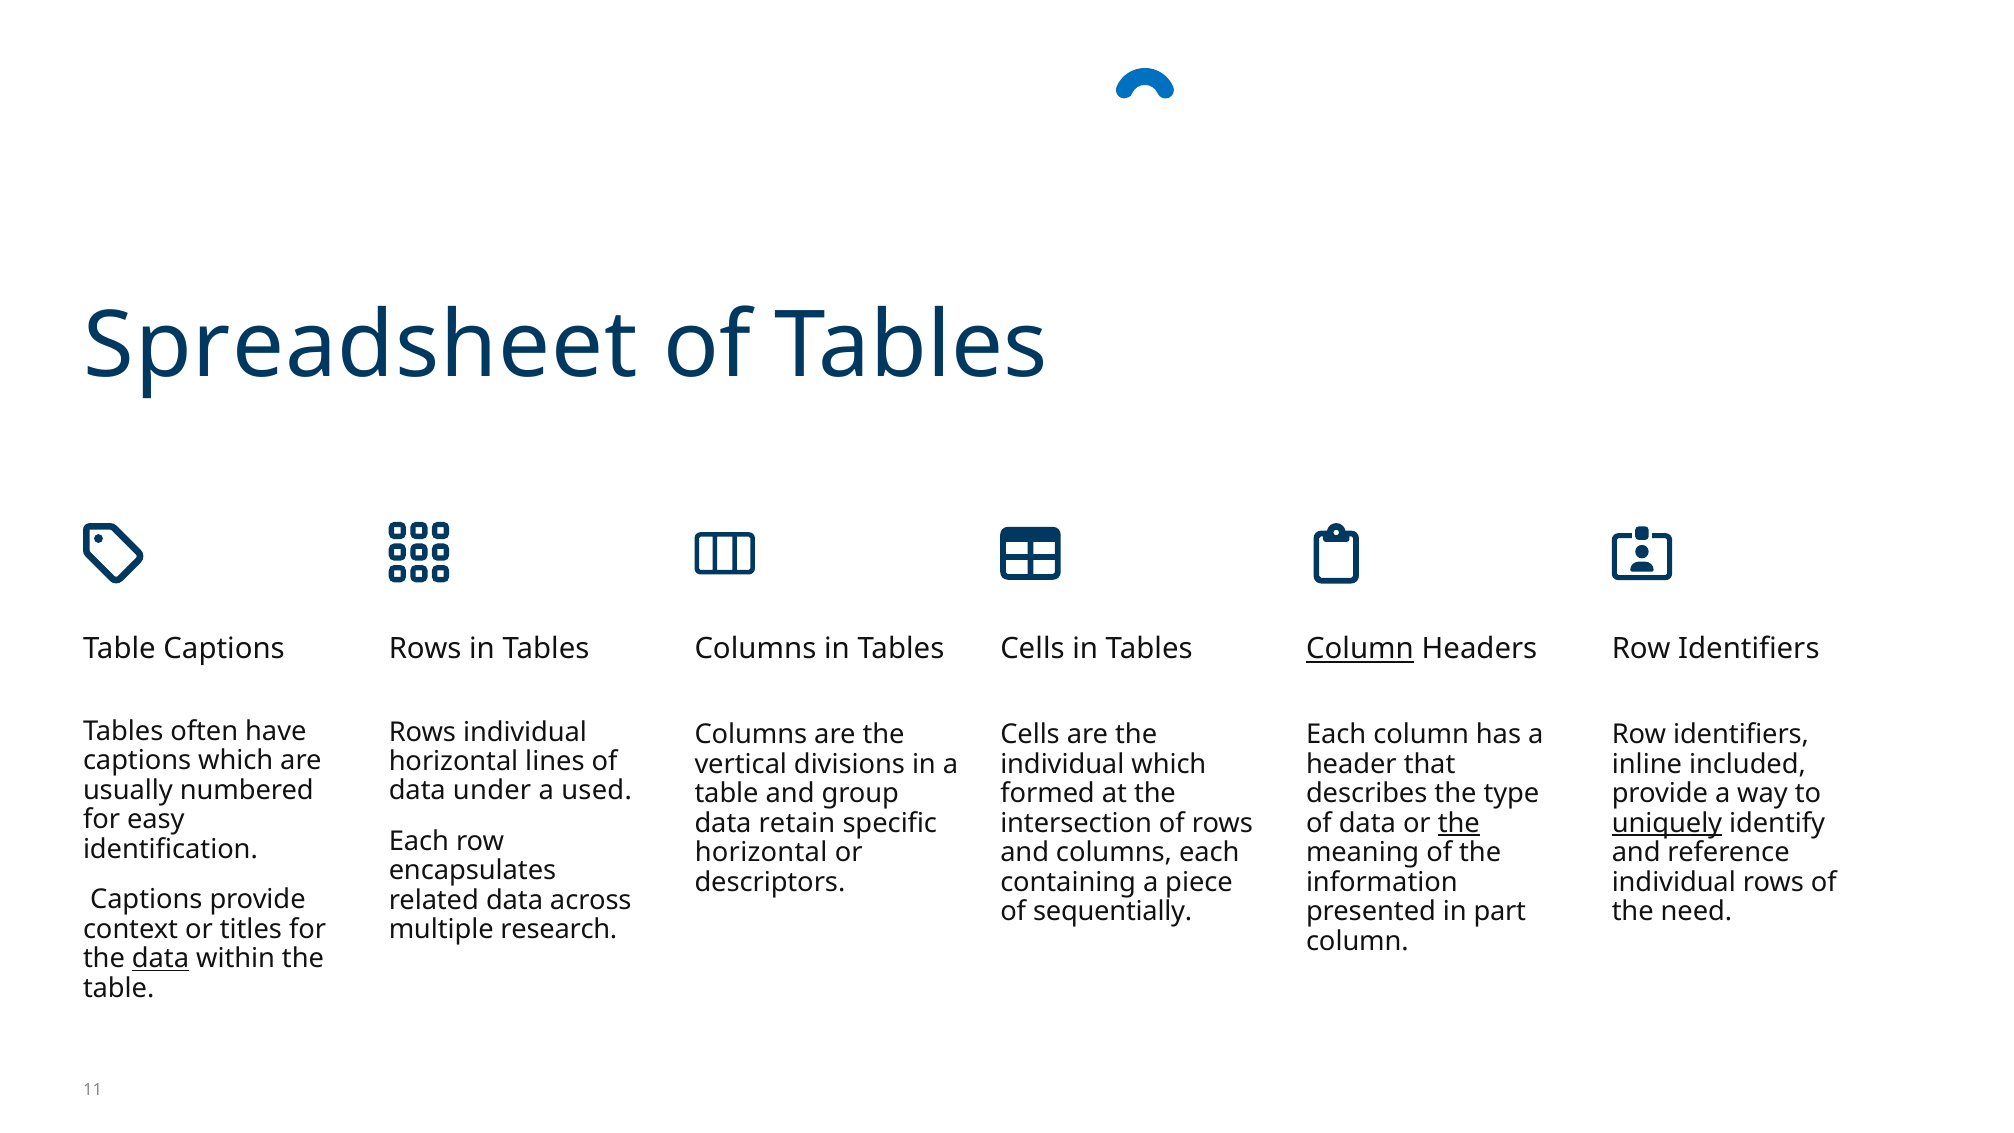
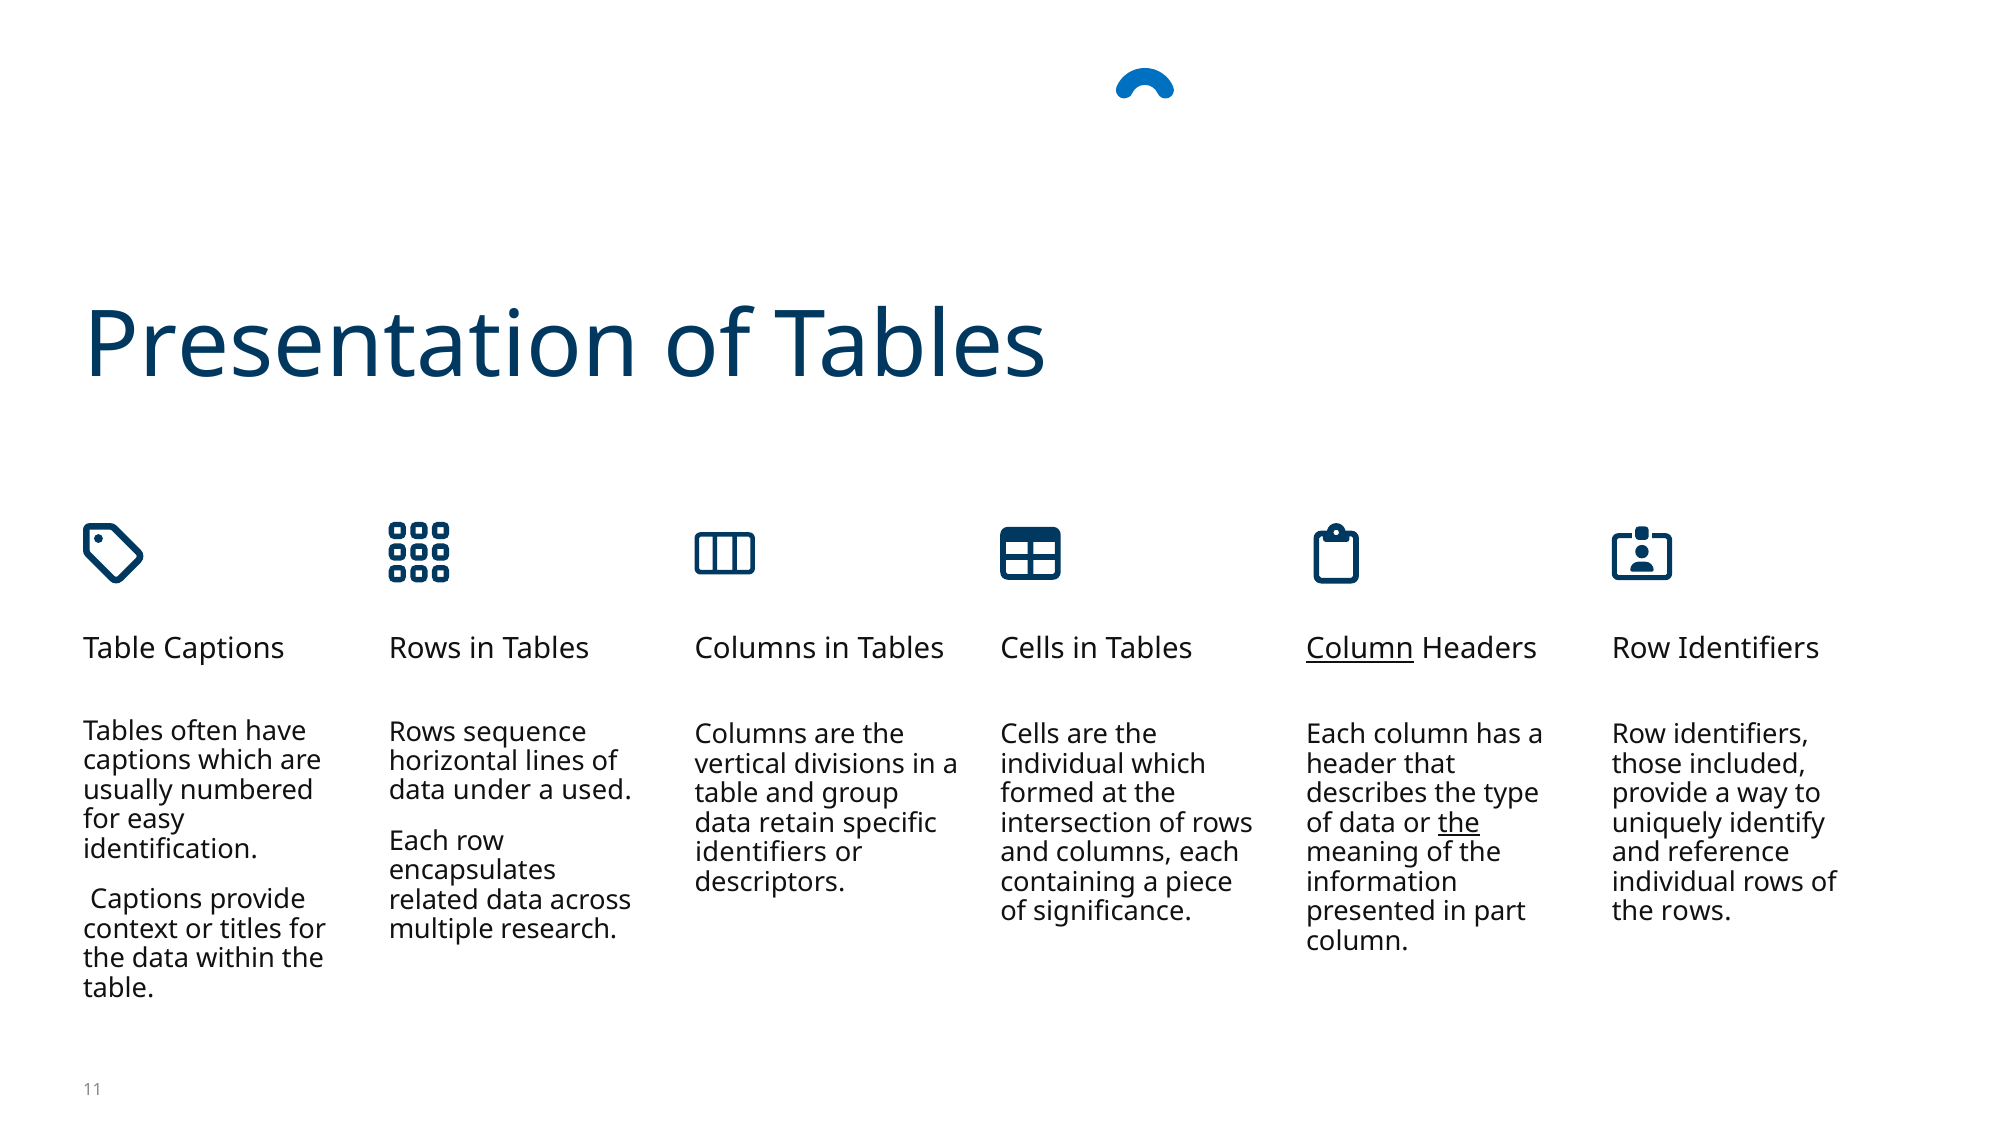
Spreadsheet: Spreadsheet -> Presentation
Rows individual: individual -> sequence
inline: inline -> those
uniquely underline: present -> none
horizontal at (761, 853): horizontal -> identifiers
sequentially: sequentially -> significance
the need: need -> rows
data at (160, 959) underline: present -> none
